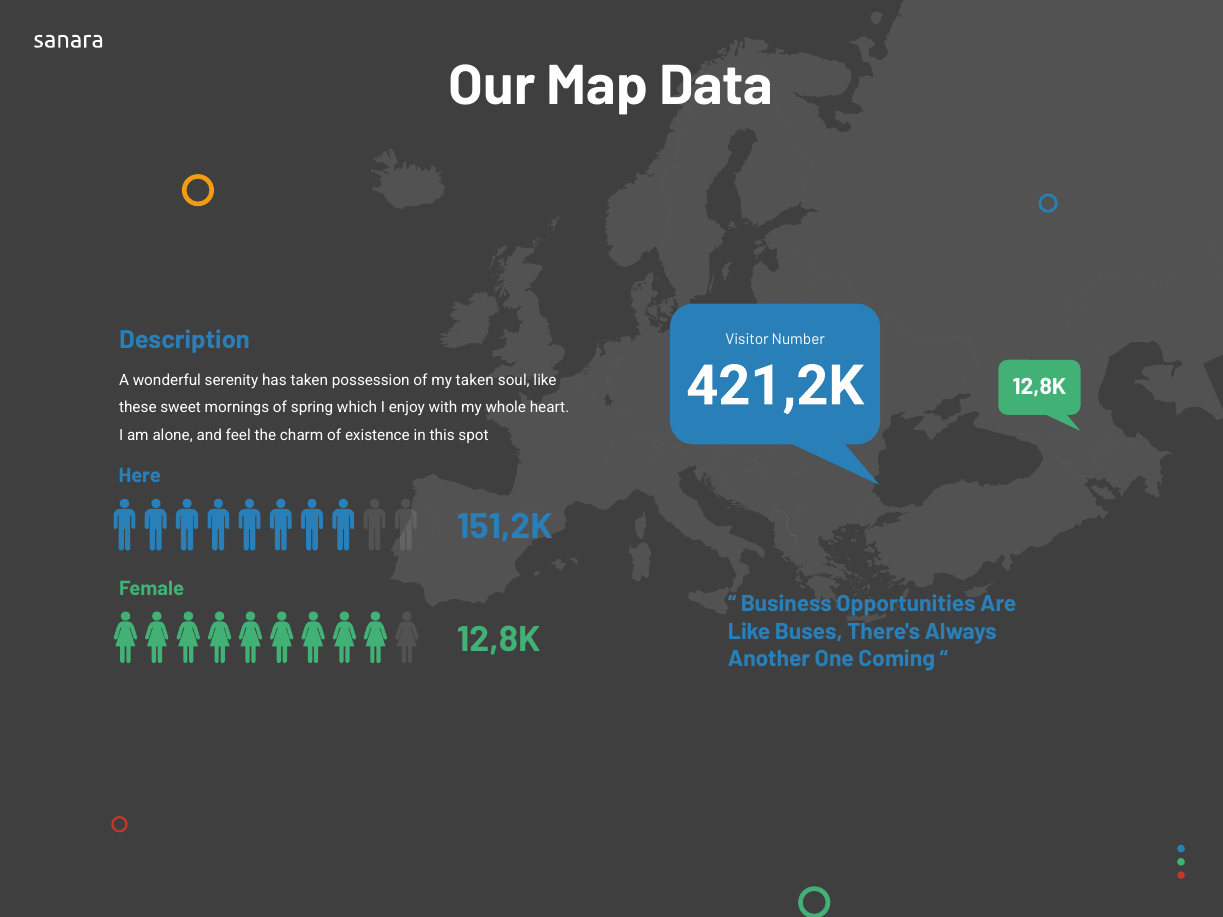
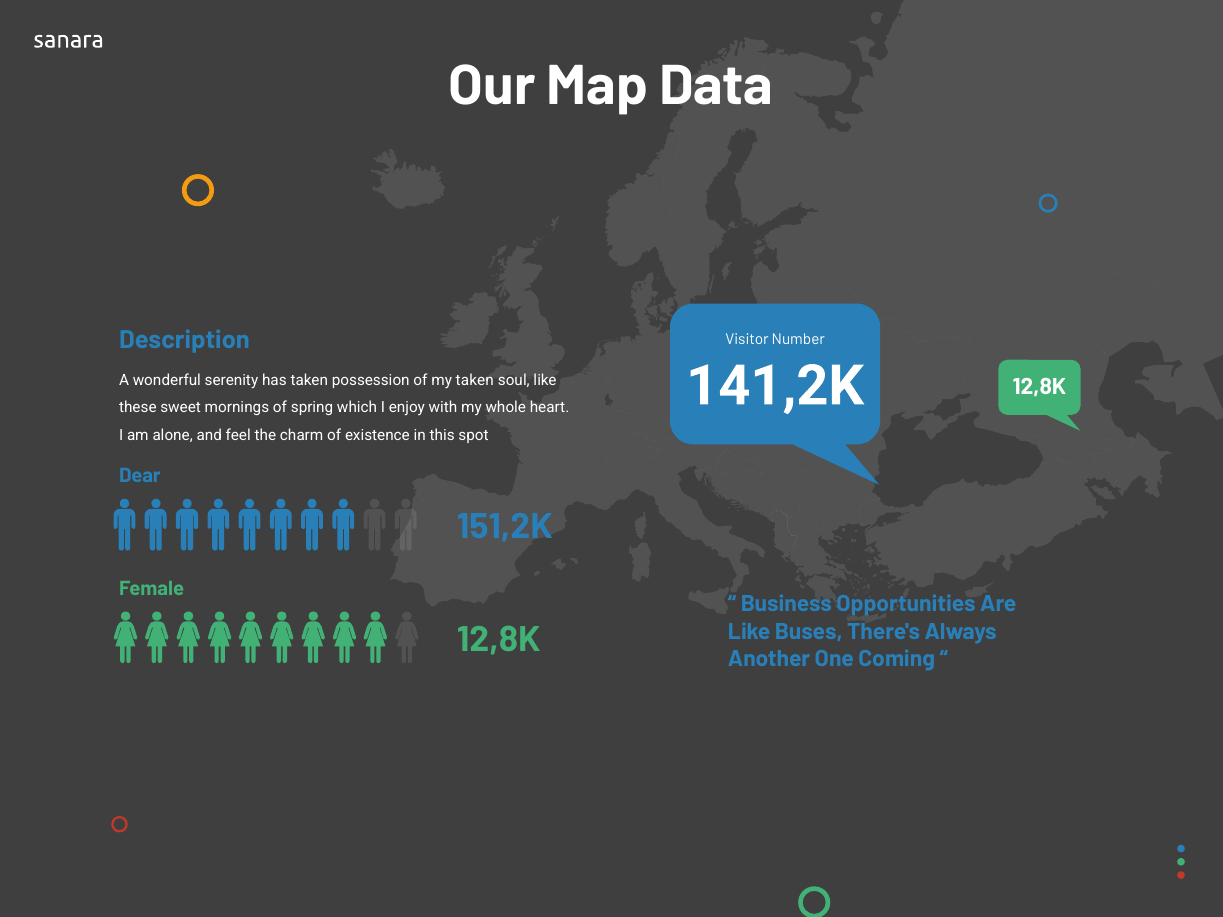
421,2K: 421,2K -> 141,2K
Here: Here -> Dear
